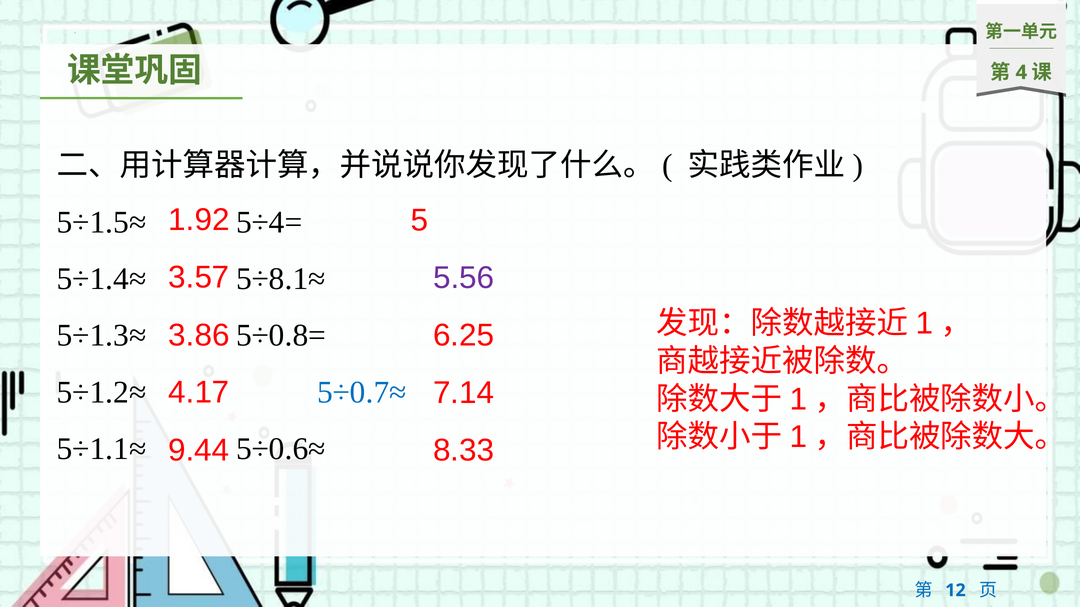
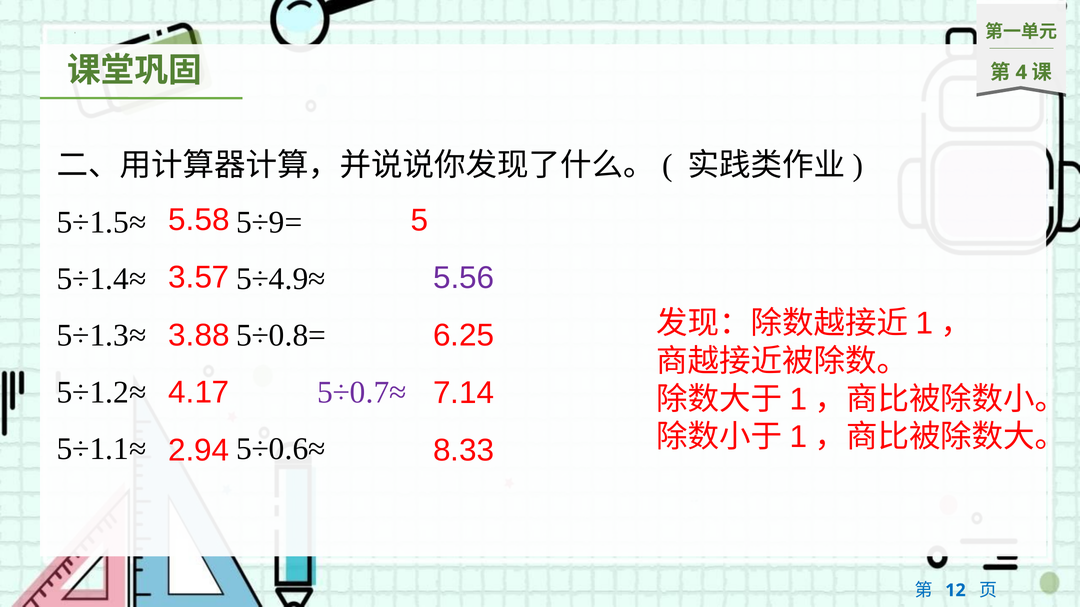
1.92: 1.92 -> 5.58
5÷4=: 5÷4= -> 5÷9=
5÷8.1≈: 5÷8.1≈ -> 5÷4.9≈
3.86: 3.86 -> 3.88
5÷0.7≈ colour: blue -> purple
9.44: 9.44 -> 2.94
